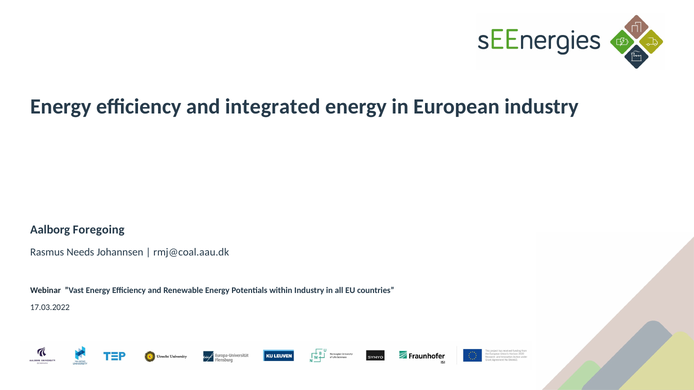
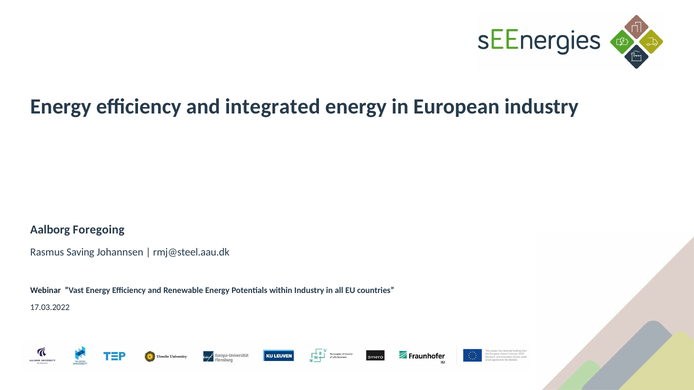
Needs: Needs -> Saving
rmj@coal.aau.dk: rmj@coal.aau.dk -> rmj@steel.aau.dk
